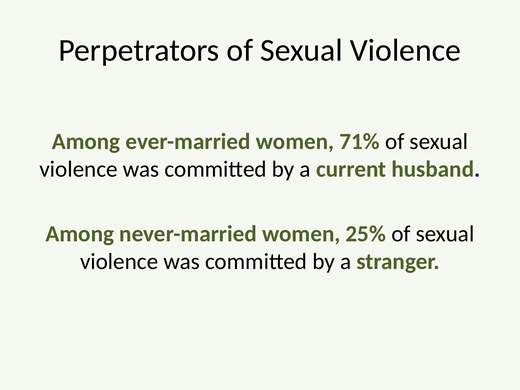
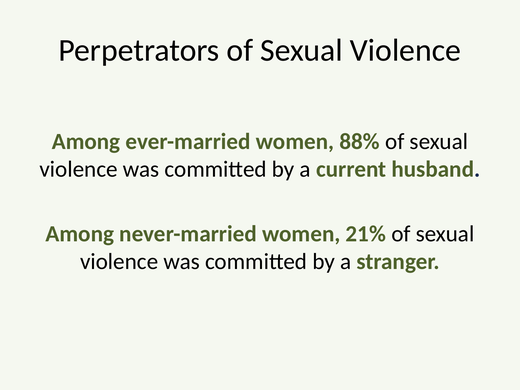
71%: 71% -> 88%
25%: 25% -> 21%
